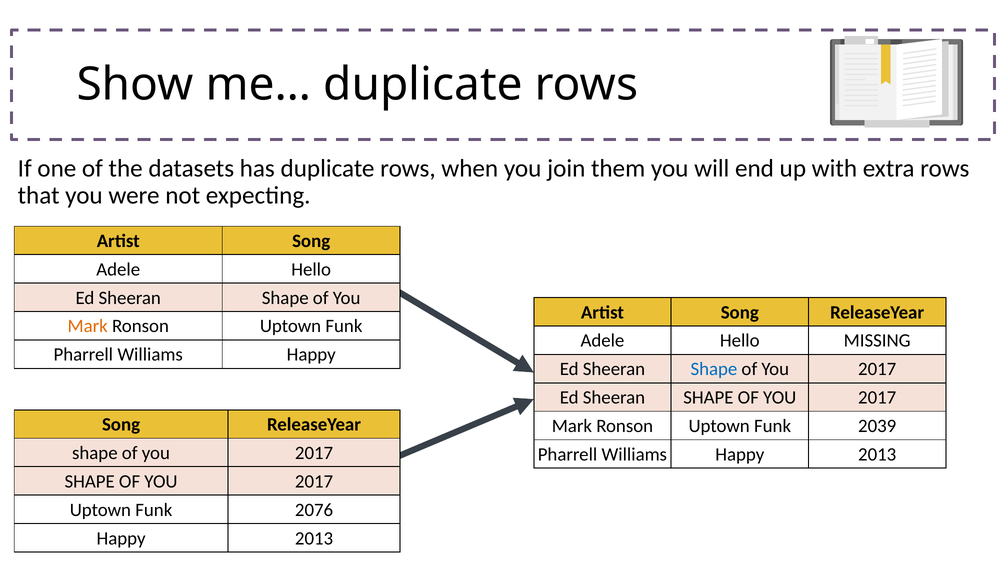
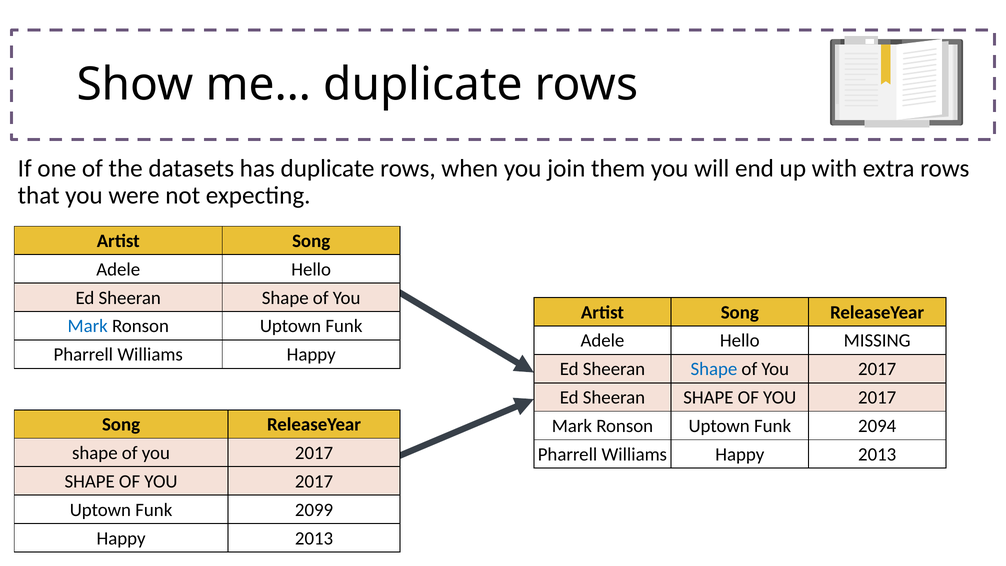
Mark at (88, 326) colour: orange -> blue
2039: 2039 -> 2094
2076: 2076 -> 2099
